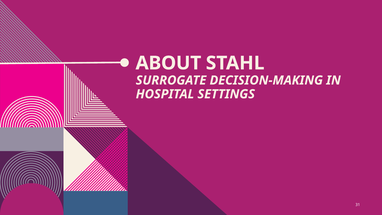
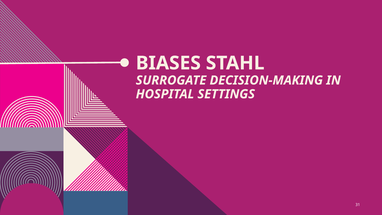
ABOUT: ABOUT -> BIASES
